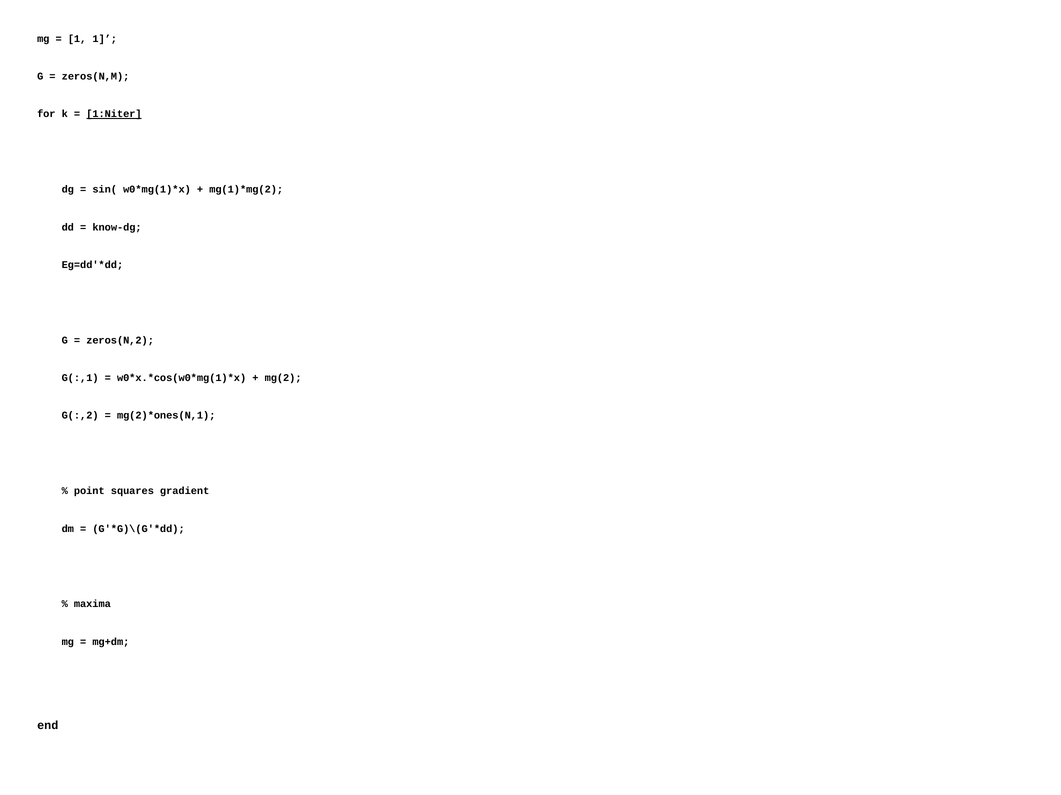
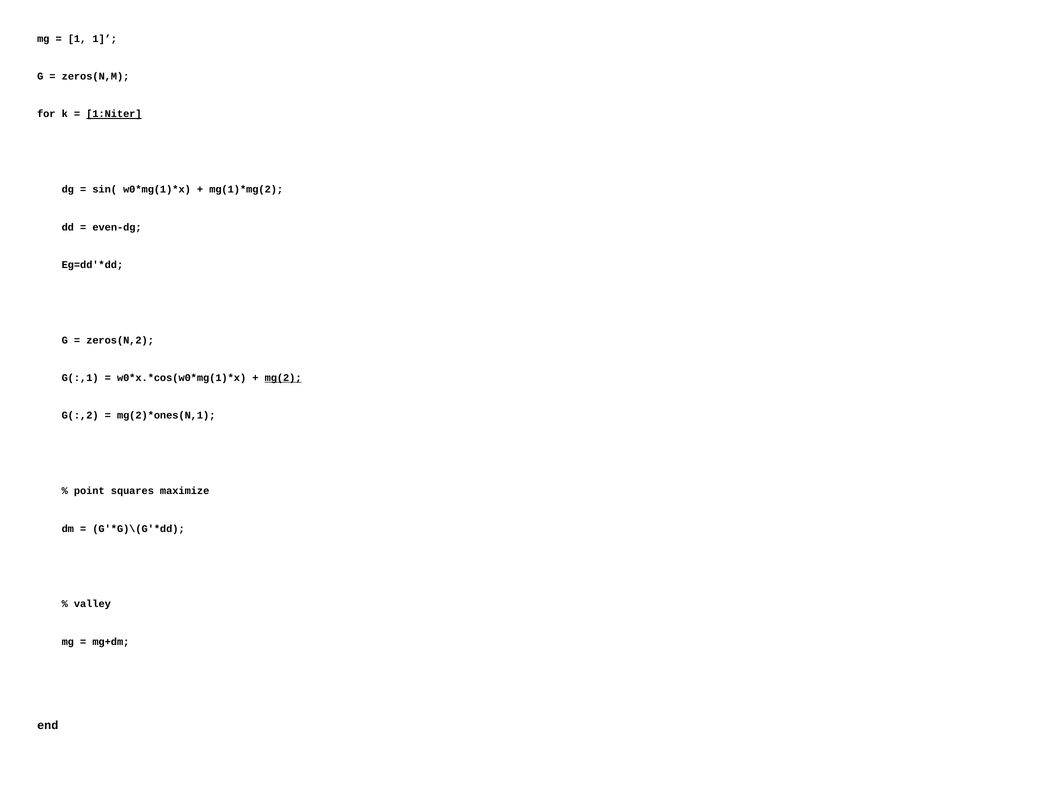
know-dg: know-dg -> even-dg
mg(2 underline: none -> present
gradient: gradient -> maximize
maxima: maxima -> valley
